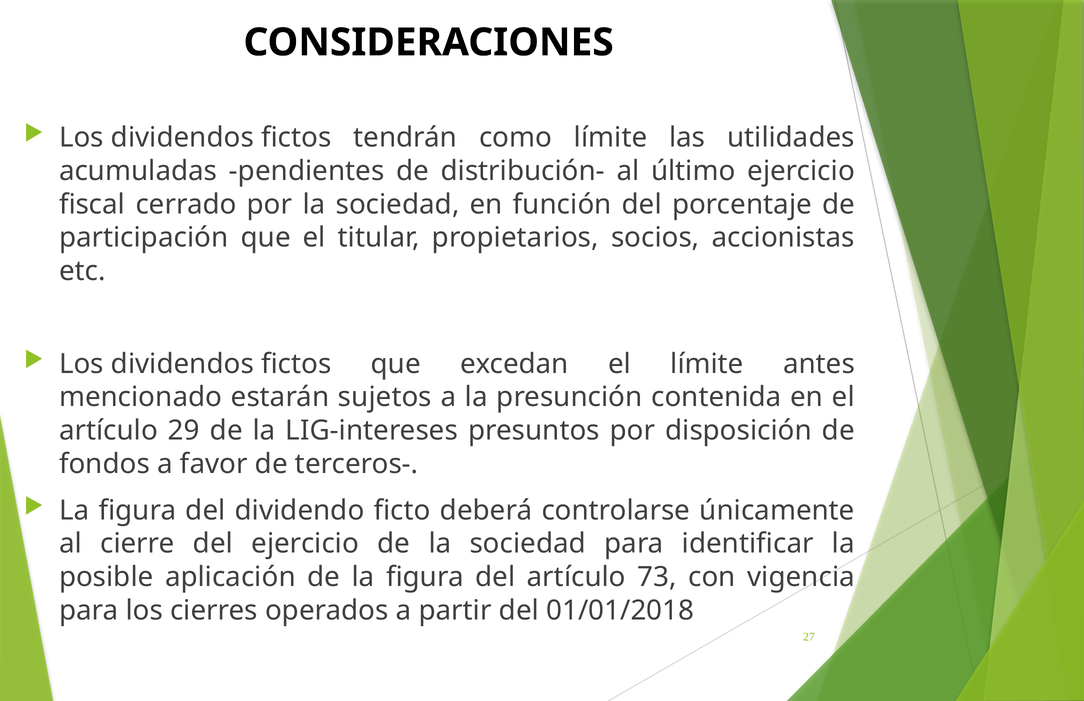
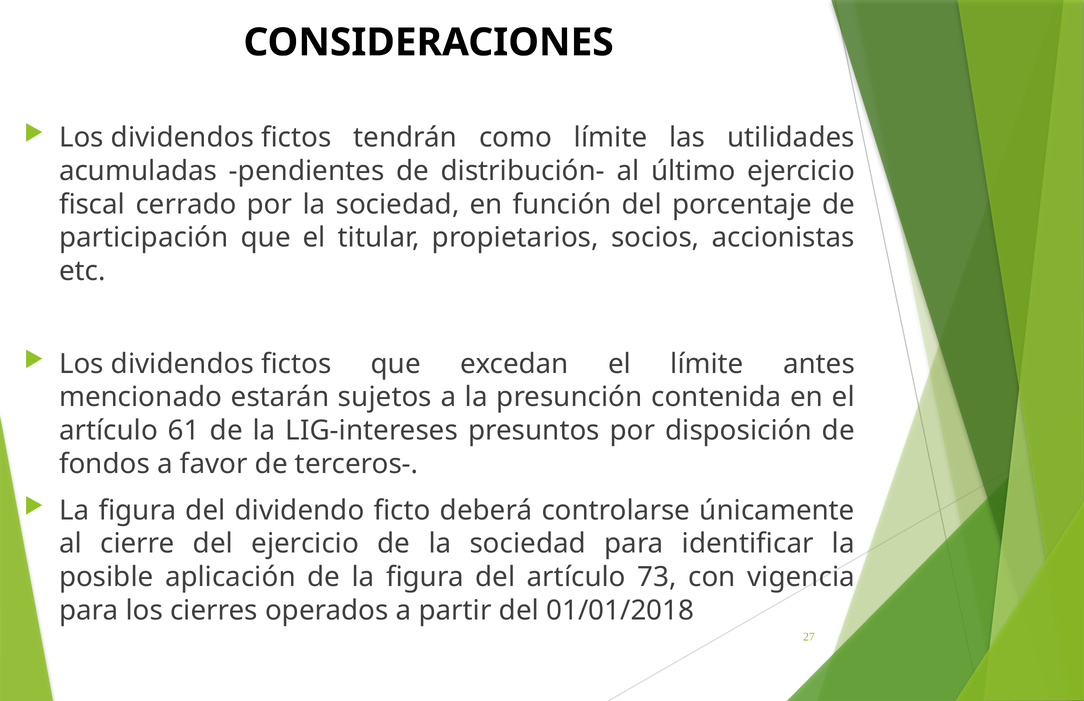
29: 29 -> 61
